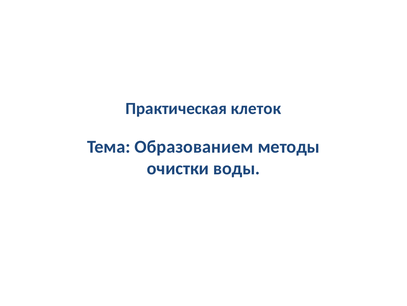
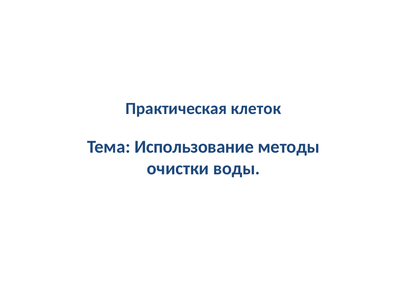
Образованием: Образованием -> Использование
